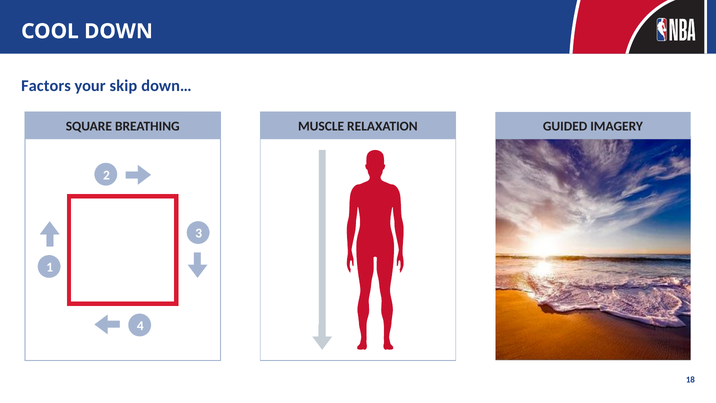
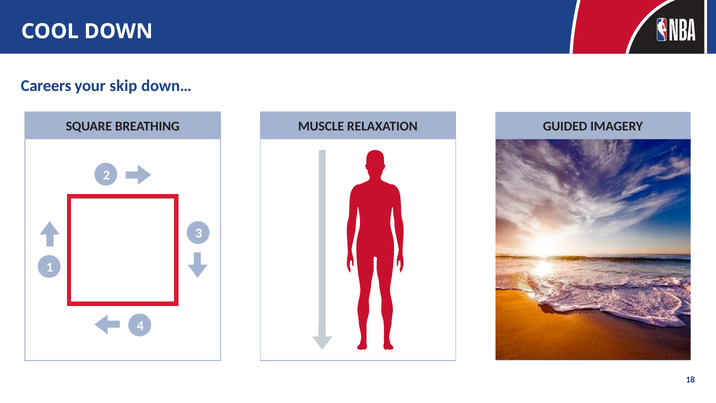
Factors: Factors -> Careers
